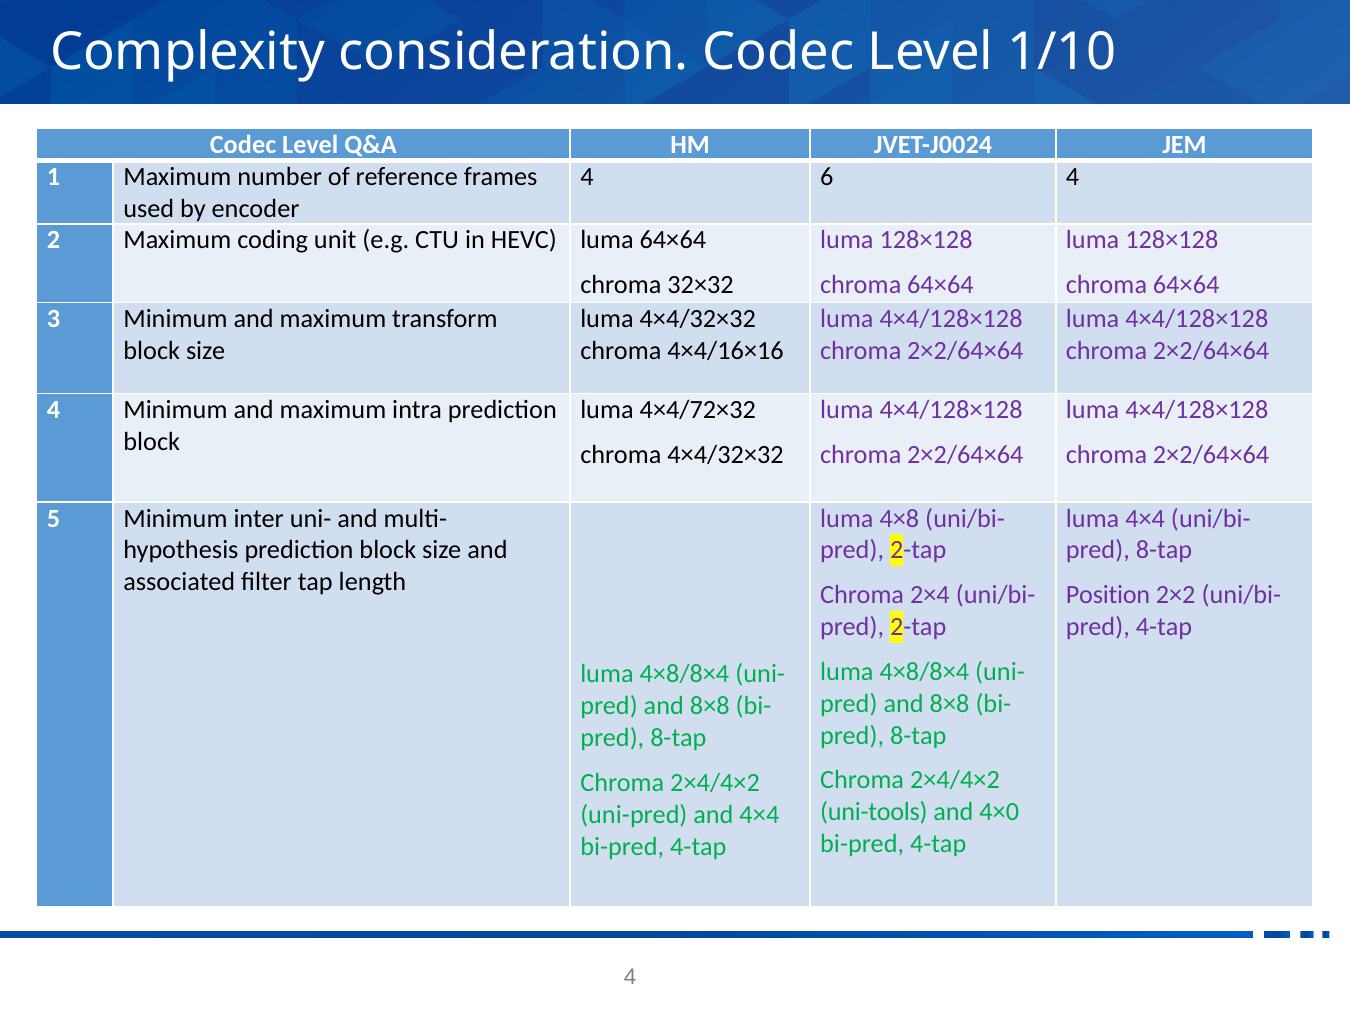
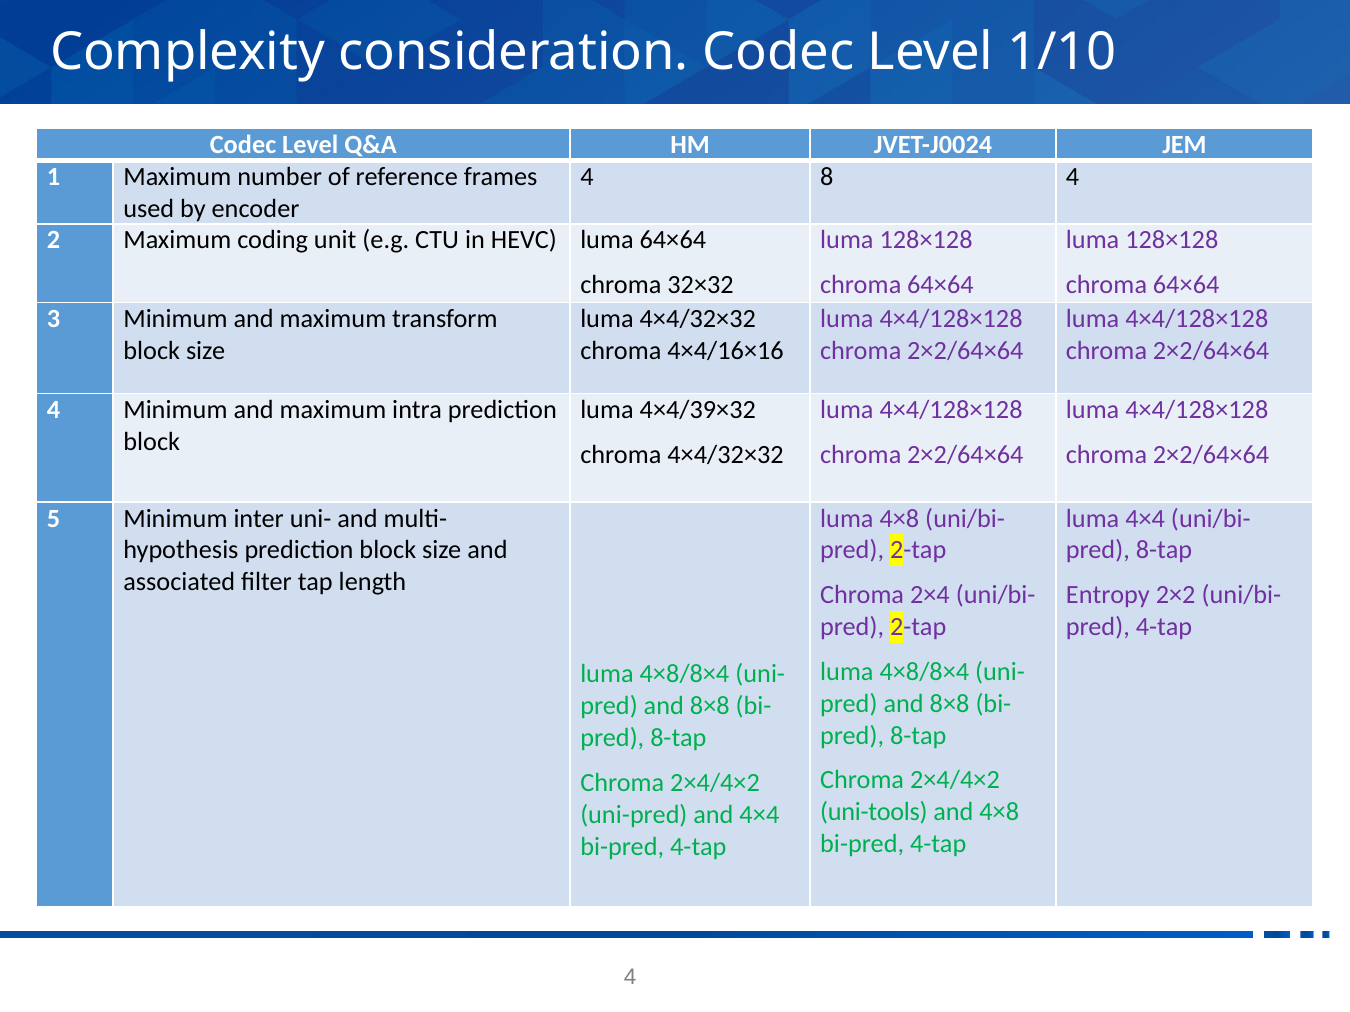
6: 6 -> 8
4×4/72×32: 4×4/72×32 -> 4×4/39×32
Position: Position -> Entropy
and 4×0: 4×0 -> 4×8
